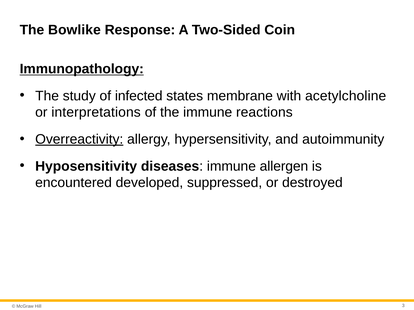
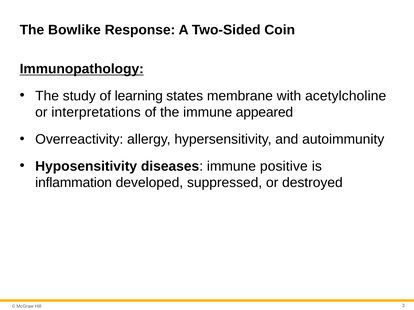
infected: infected -> learning
reactions: reactions -> appeared
Overreactivity underline: present -> none
allergen: allergen -> positive
encountered: encountered -> inflammation
